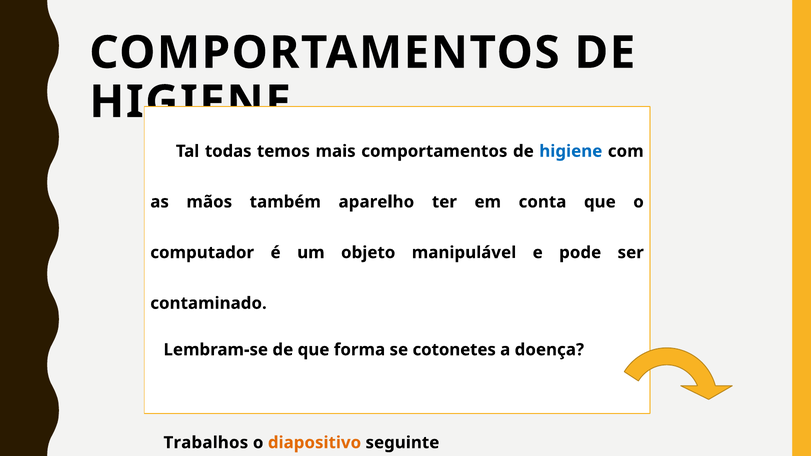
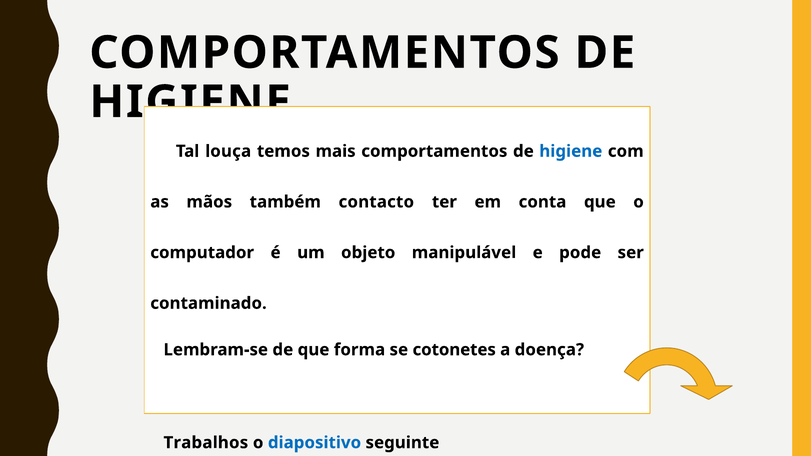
todas: todas -> louça
aparelho: aparelho -> contacto
diapositivo colour: orange -> blue
